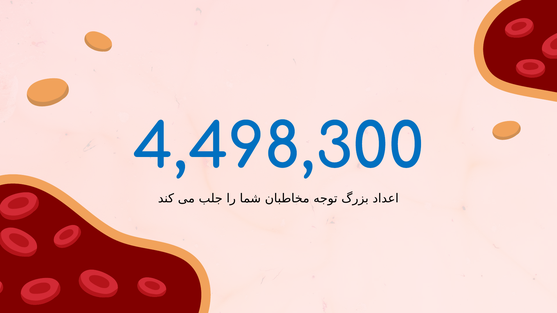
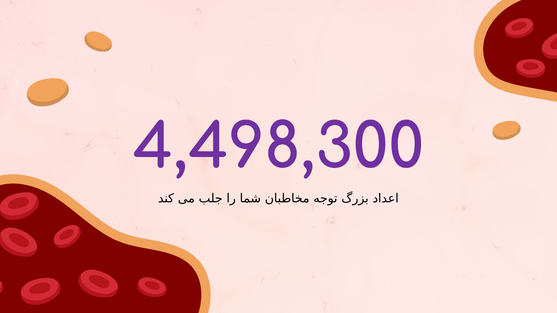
4,498,300 colour: blue -> purple
